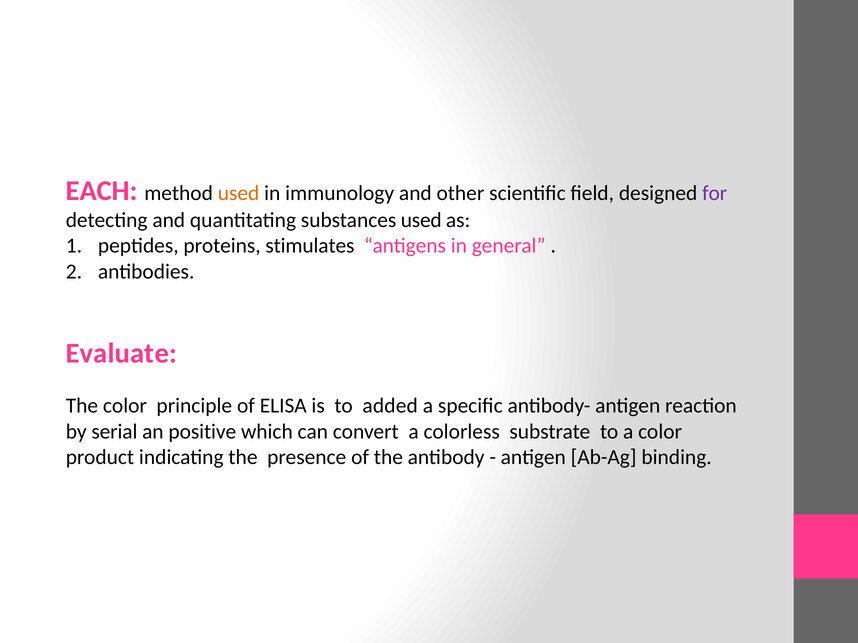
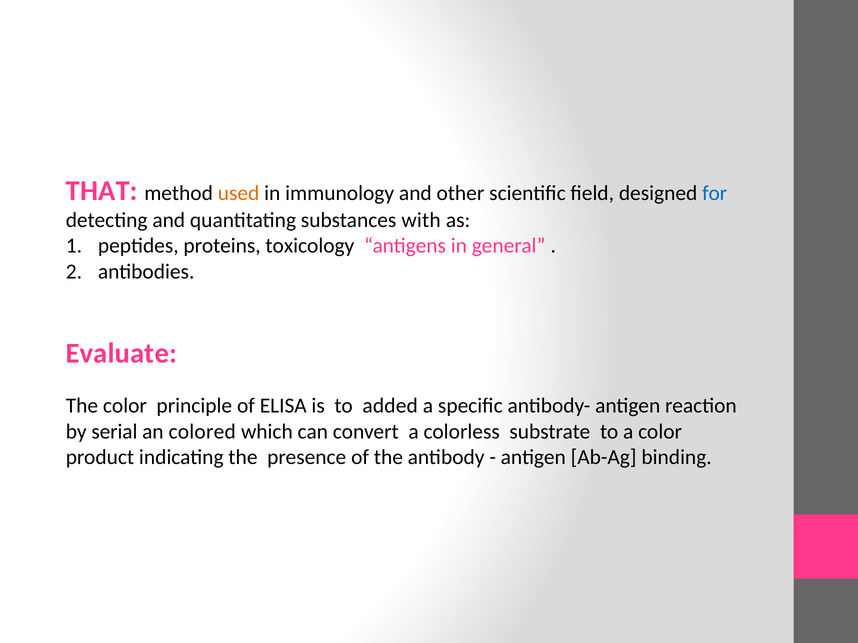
EACH: EACH -> THAT
for colour: purple -> blue
substances used: used -> with
stimulates: stimulates -> toxicology
positive: positive -> colored
